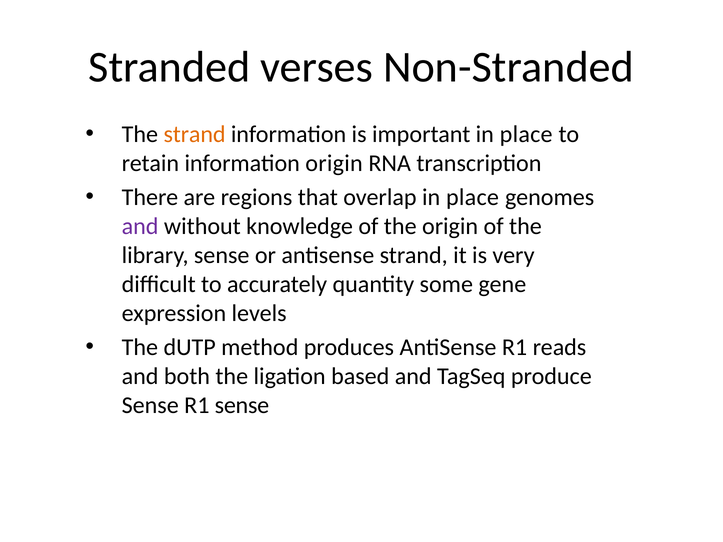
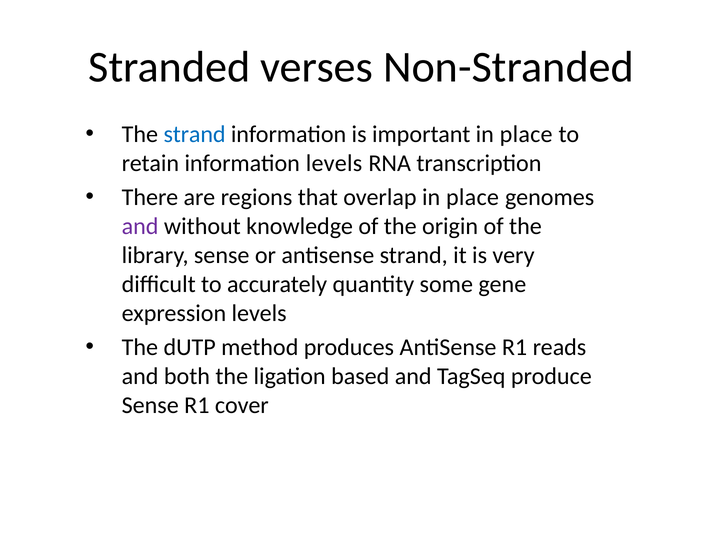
strand at (195, 134) colour: orange -> blue
information origin: origin -> levels
R1 sense: sense -> cover
